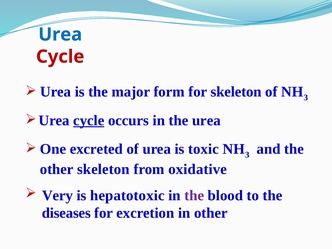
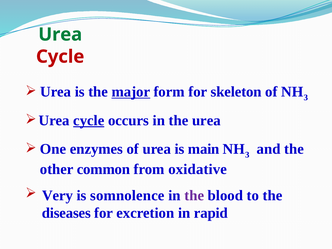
Urea at (60, 34) colour: blue -> green
major underline: none -> present
excreted: excreted -> enzymes
toxic: toxic -> main
other skeleton: skeleton -> common
hepatotoxic: hepatotoxic -> somnolence
in other: other -> rapid
